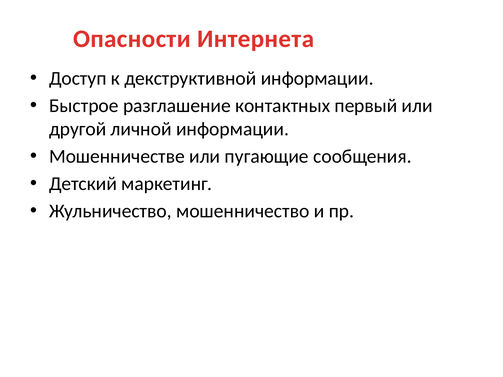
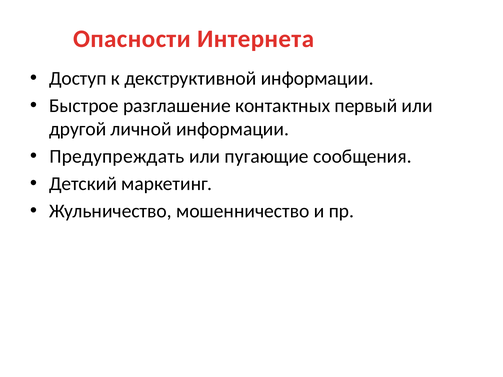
Мошенничестве: Мошенничестве -> Предупреждать
